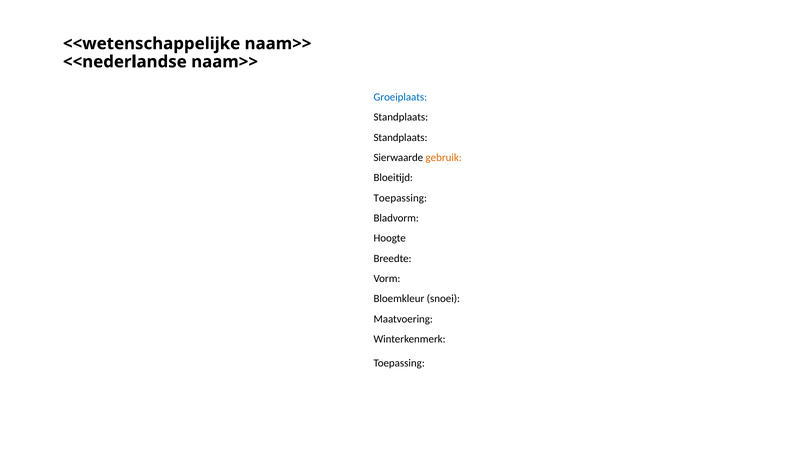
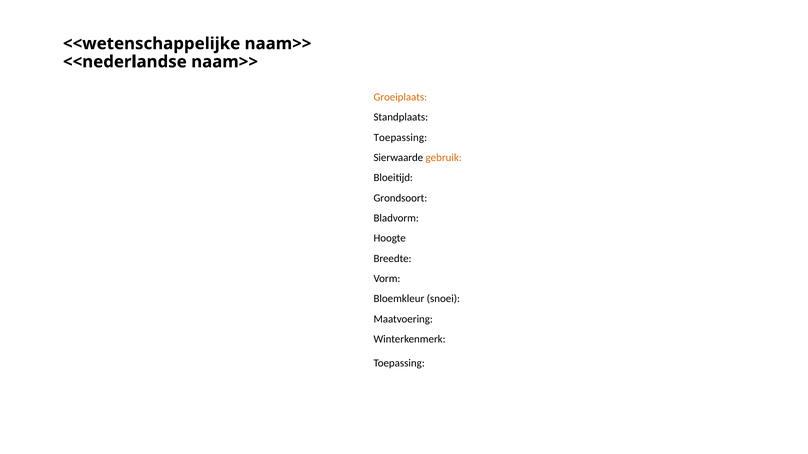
Groeiplaats colour: blue -> orange
Standplaats at (400, 138): Standplaats -> Toepassing
Toepassing at (400, 198): Toepassing -> Grondsoort
